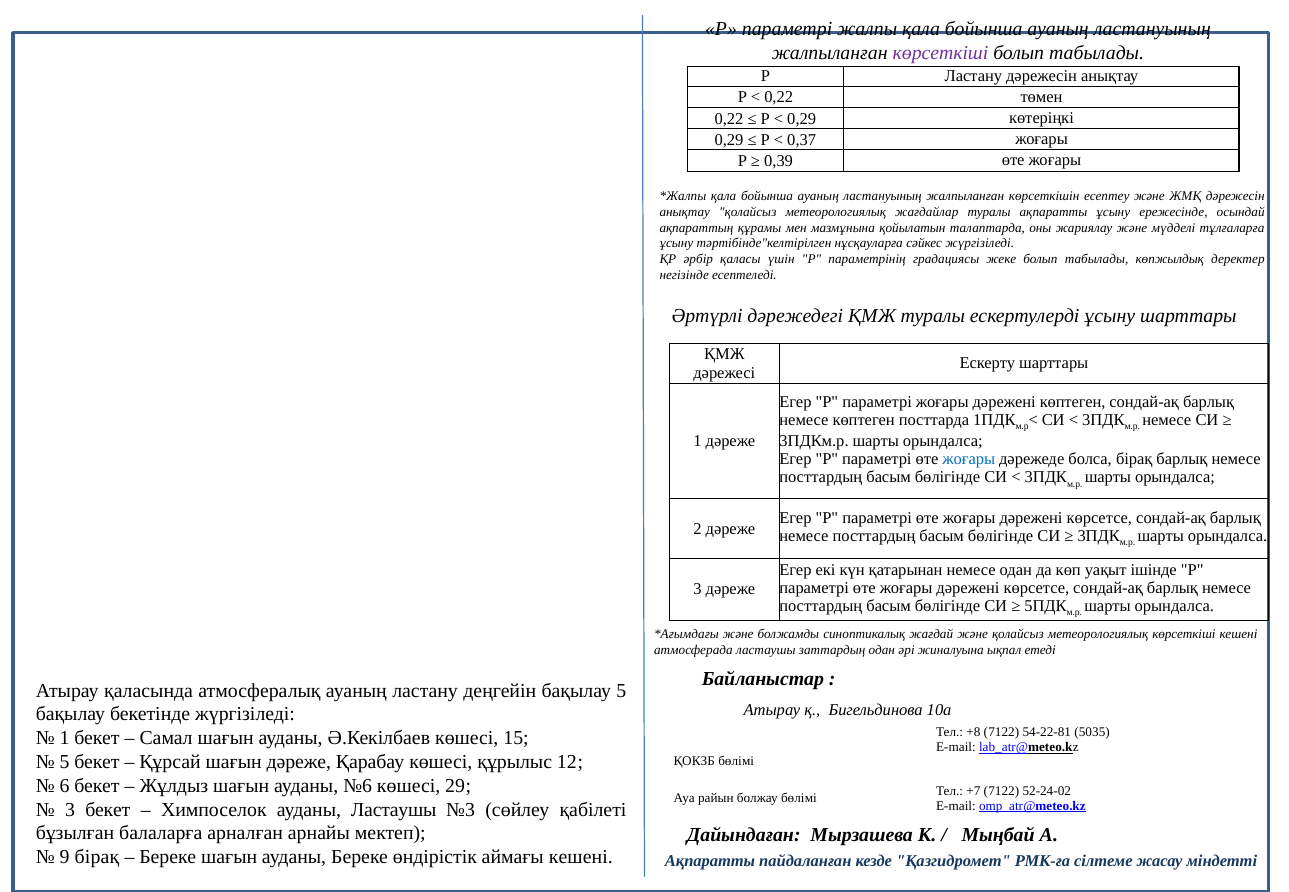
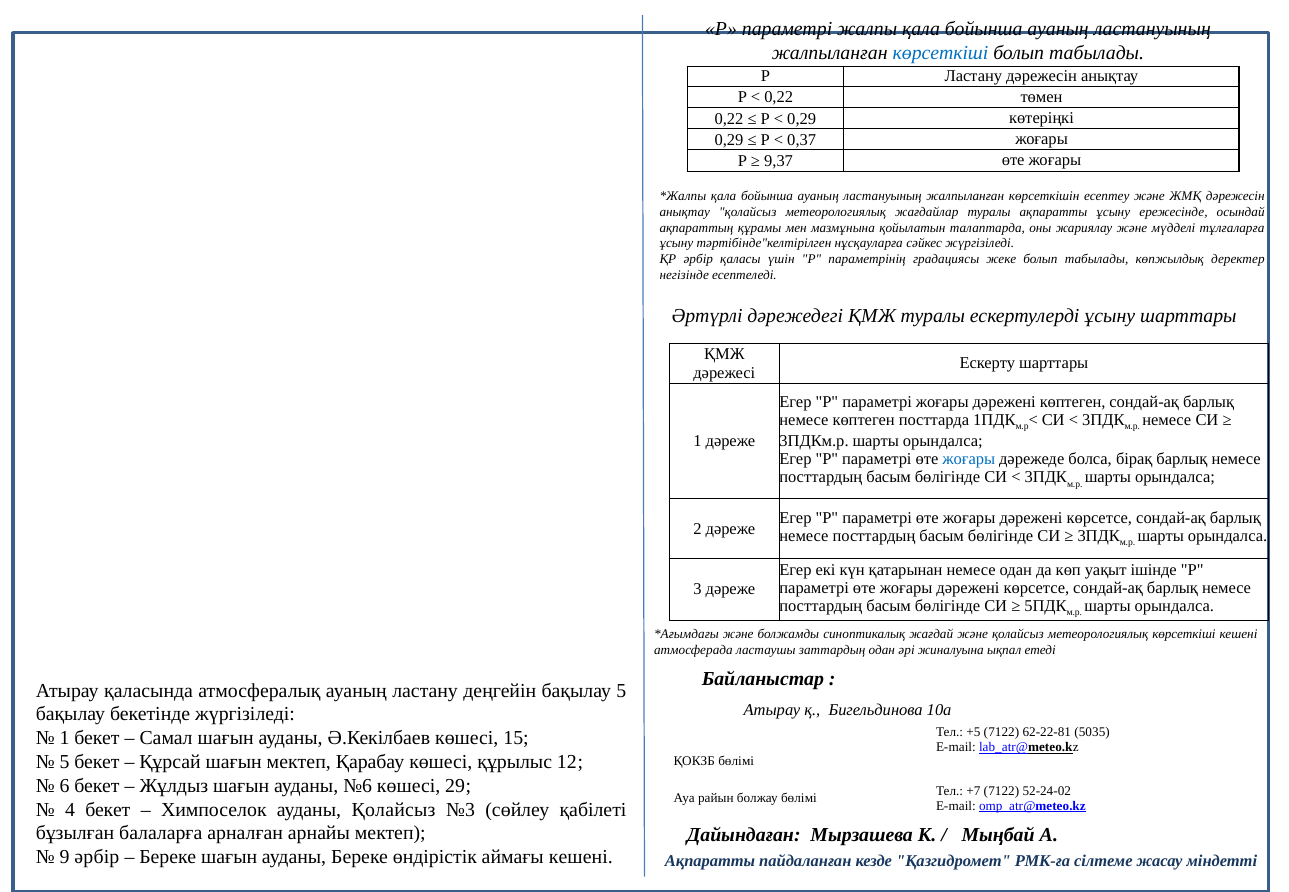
көрсеткіші at (941, 53) colour: purple -> blue
0,39: 0,39 -> 9,37
+8: +8 -> +5
54-22-81: 54-22-81 -> 62-22-81
шағын дәреже: дәреже -> мектеп
3 at (70, 810): 3 -> 4
ауданы Ластаушы: Ластаушы -> Қолайсыз
9 бірақ: бірақ -> әрбір
